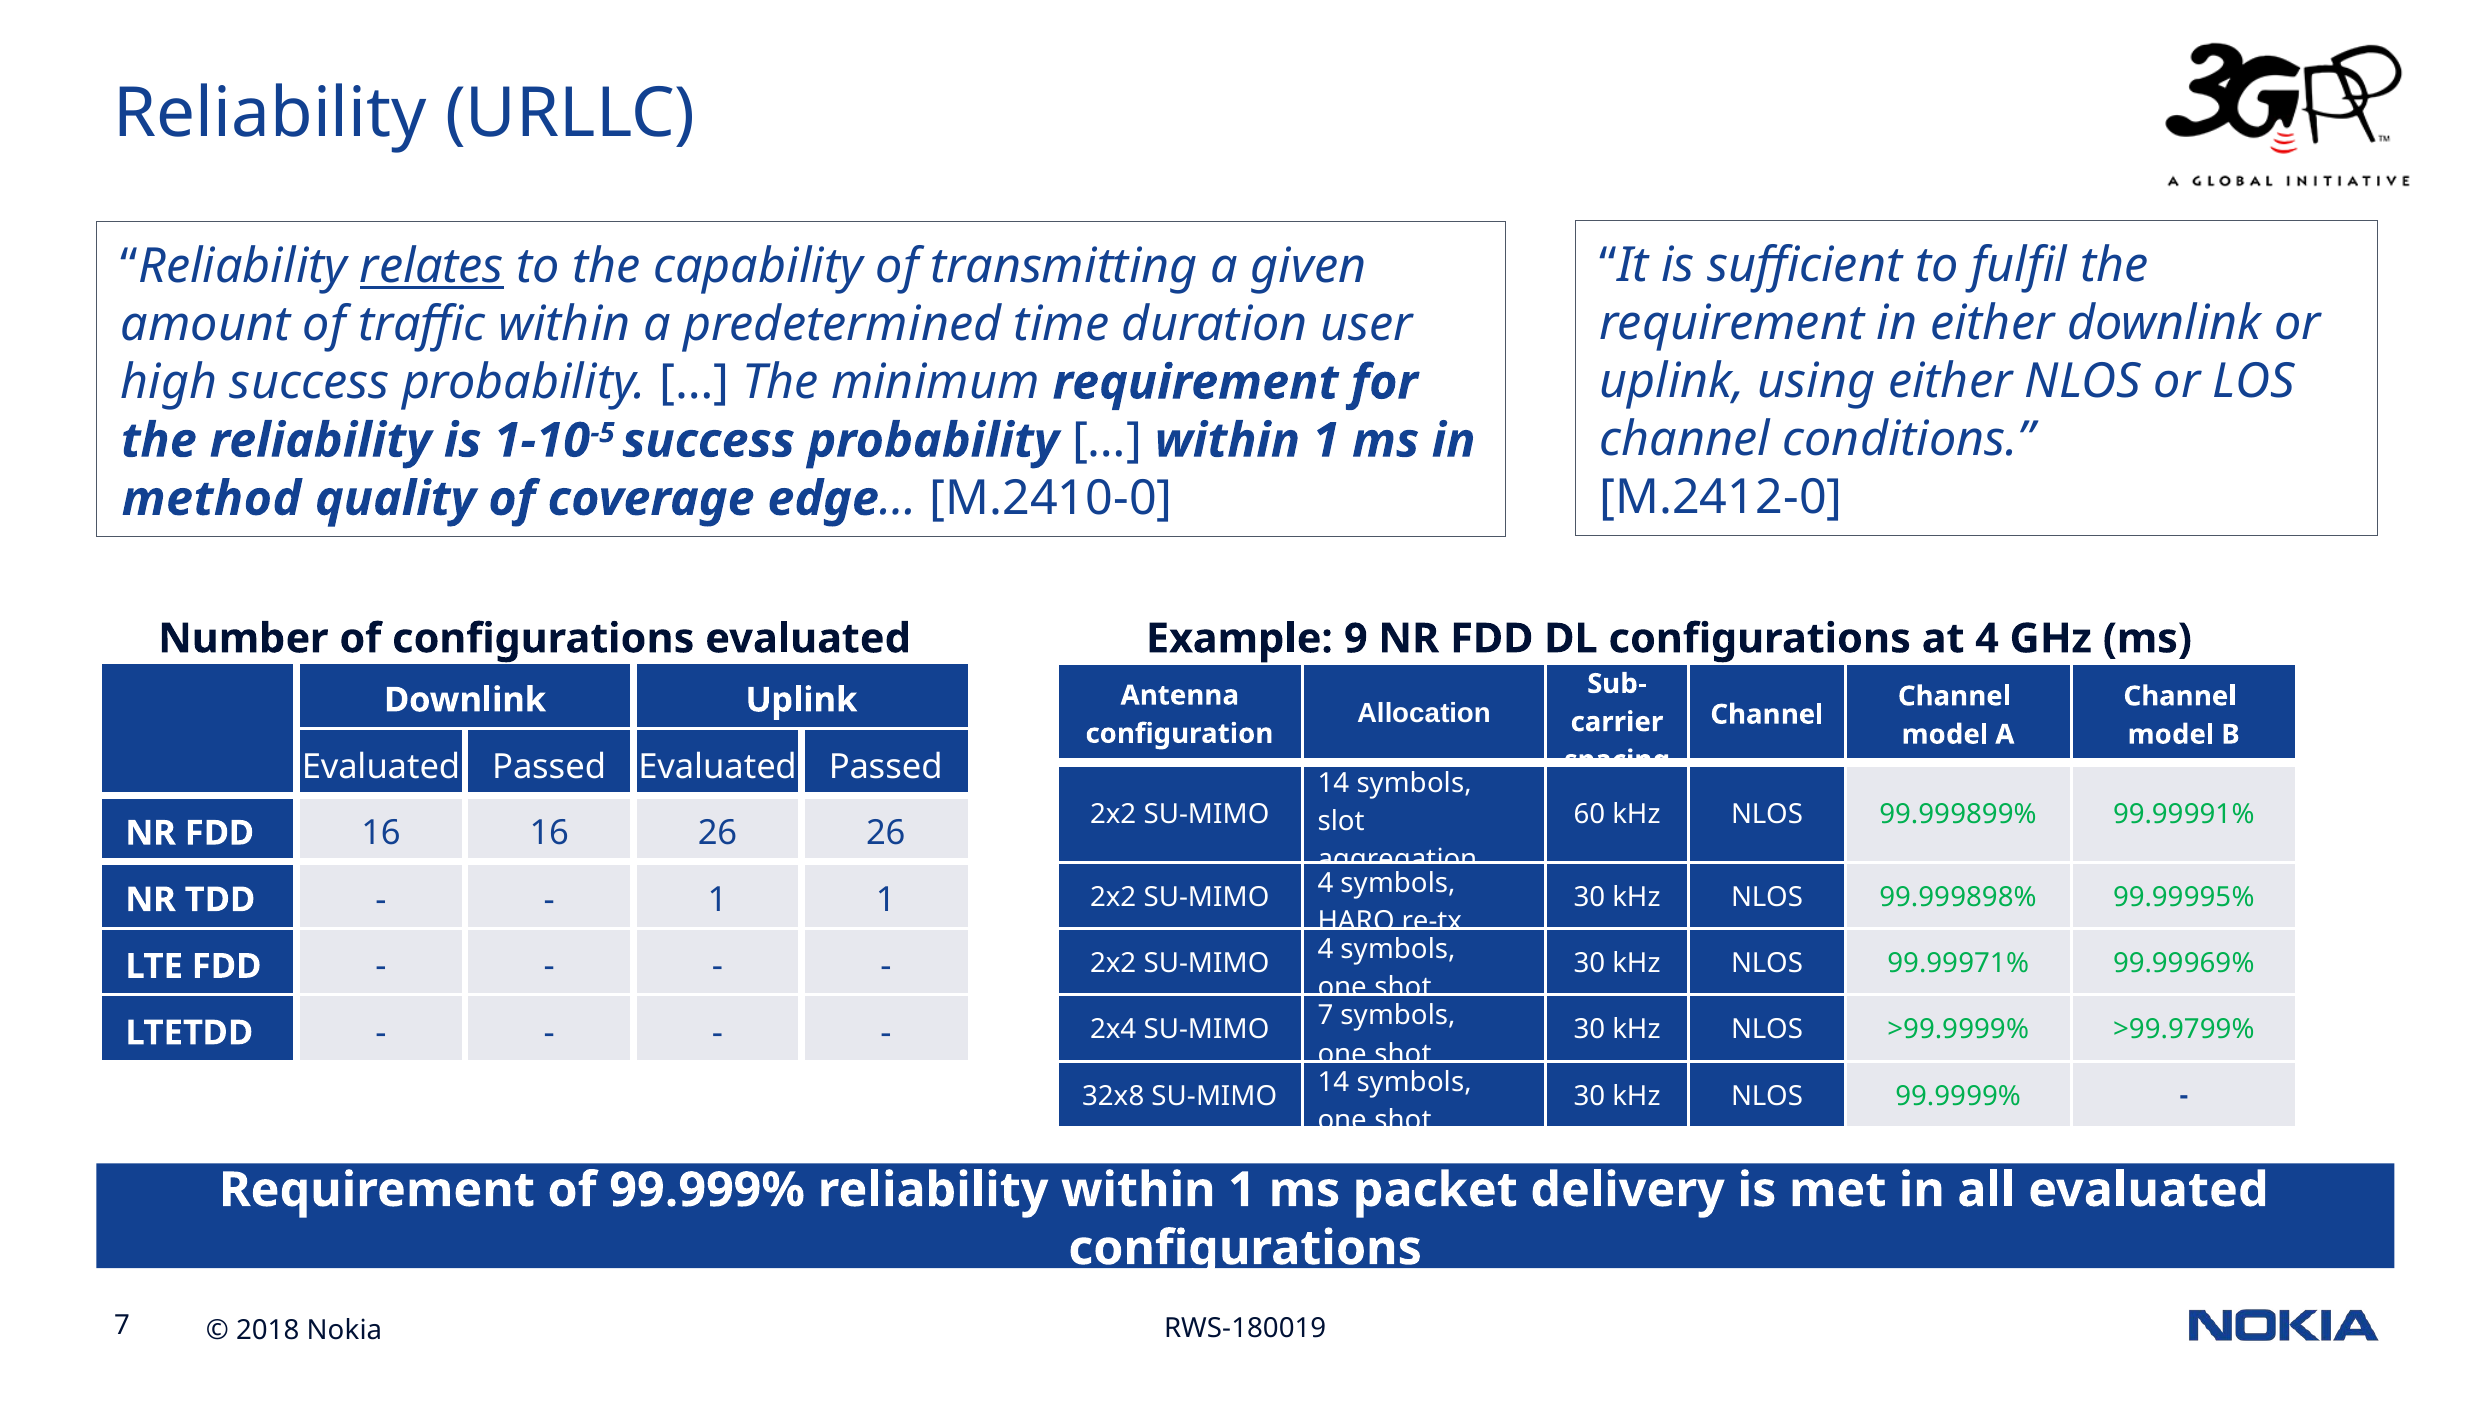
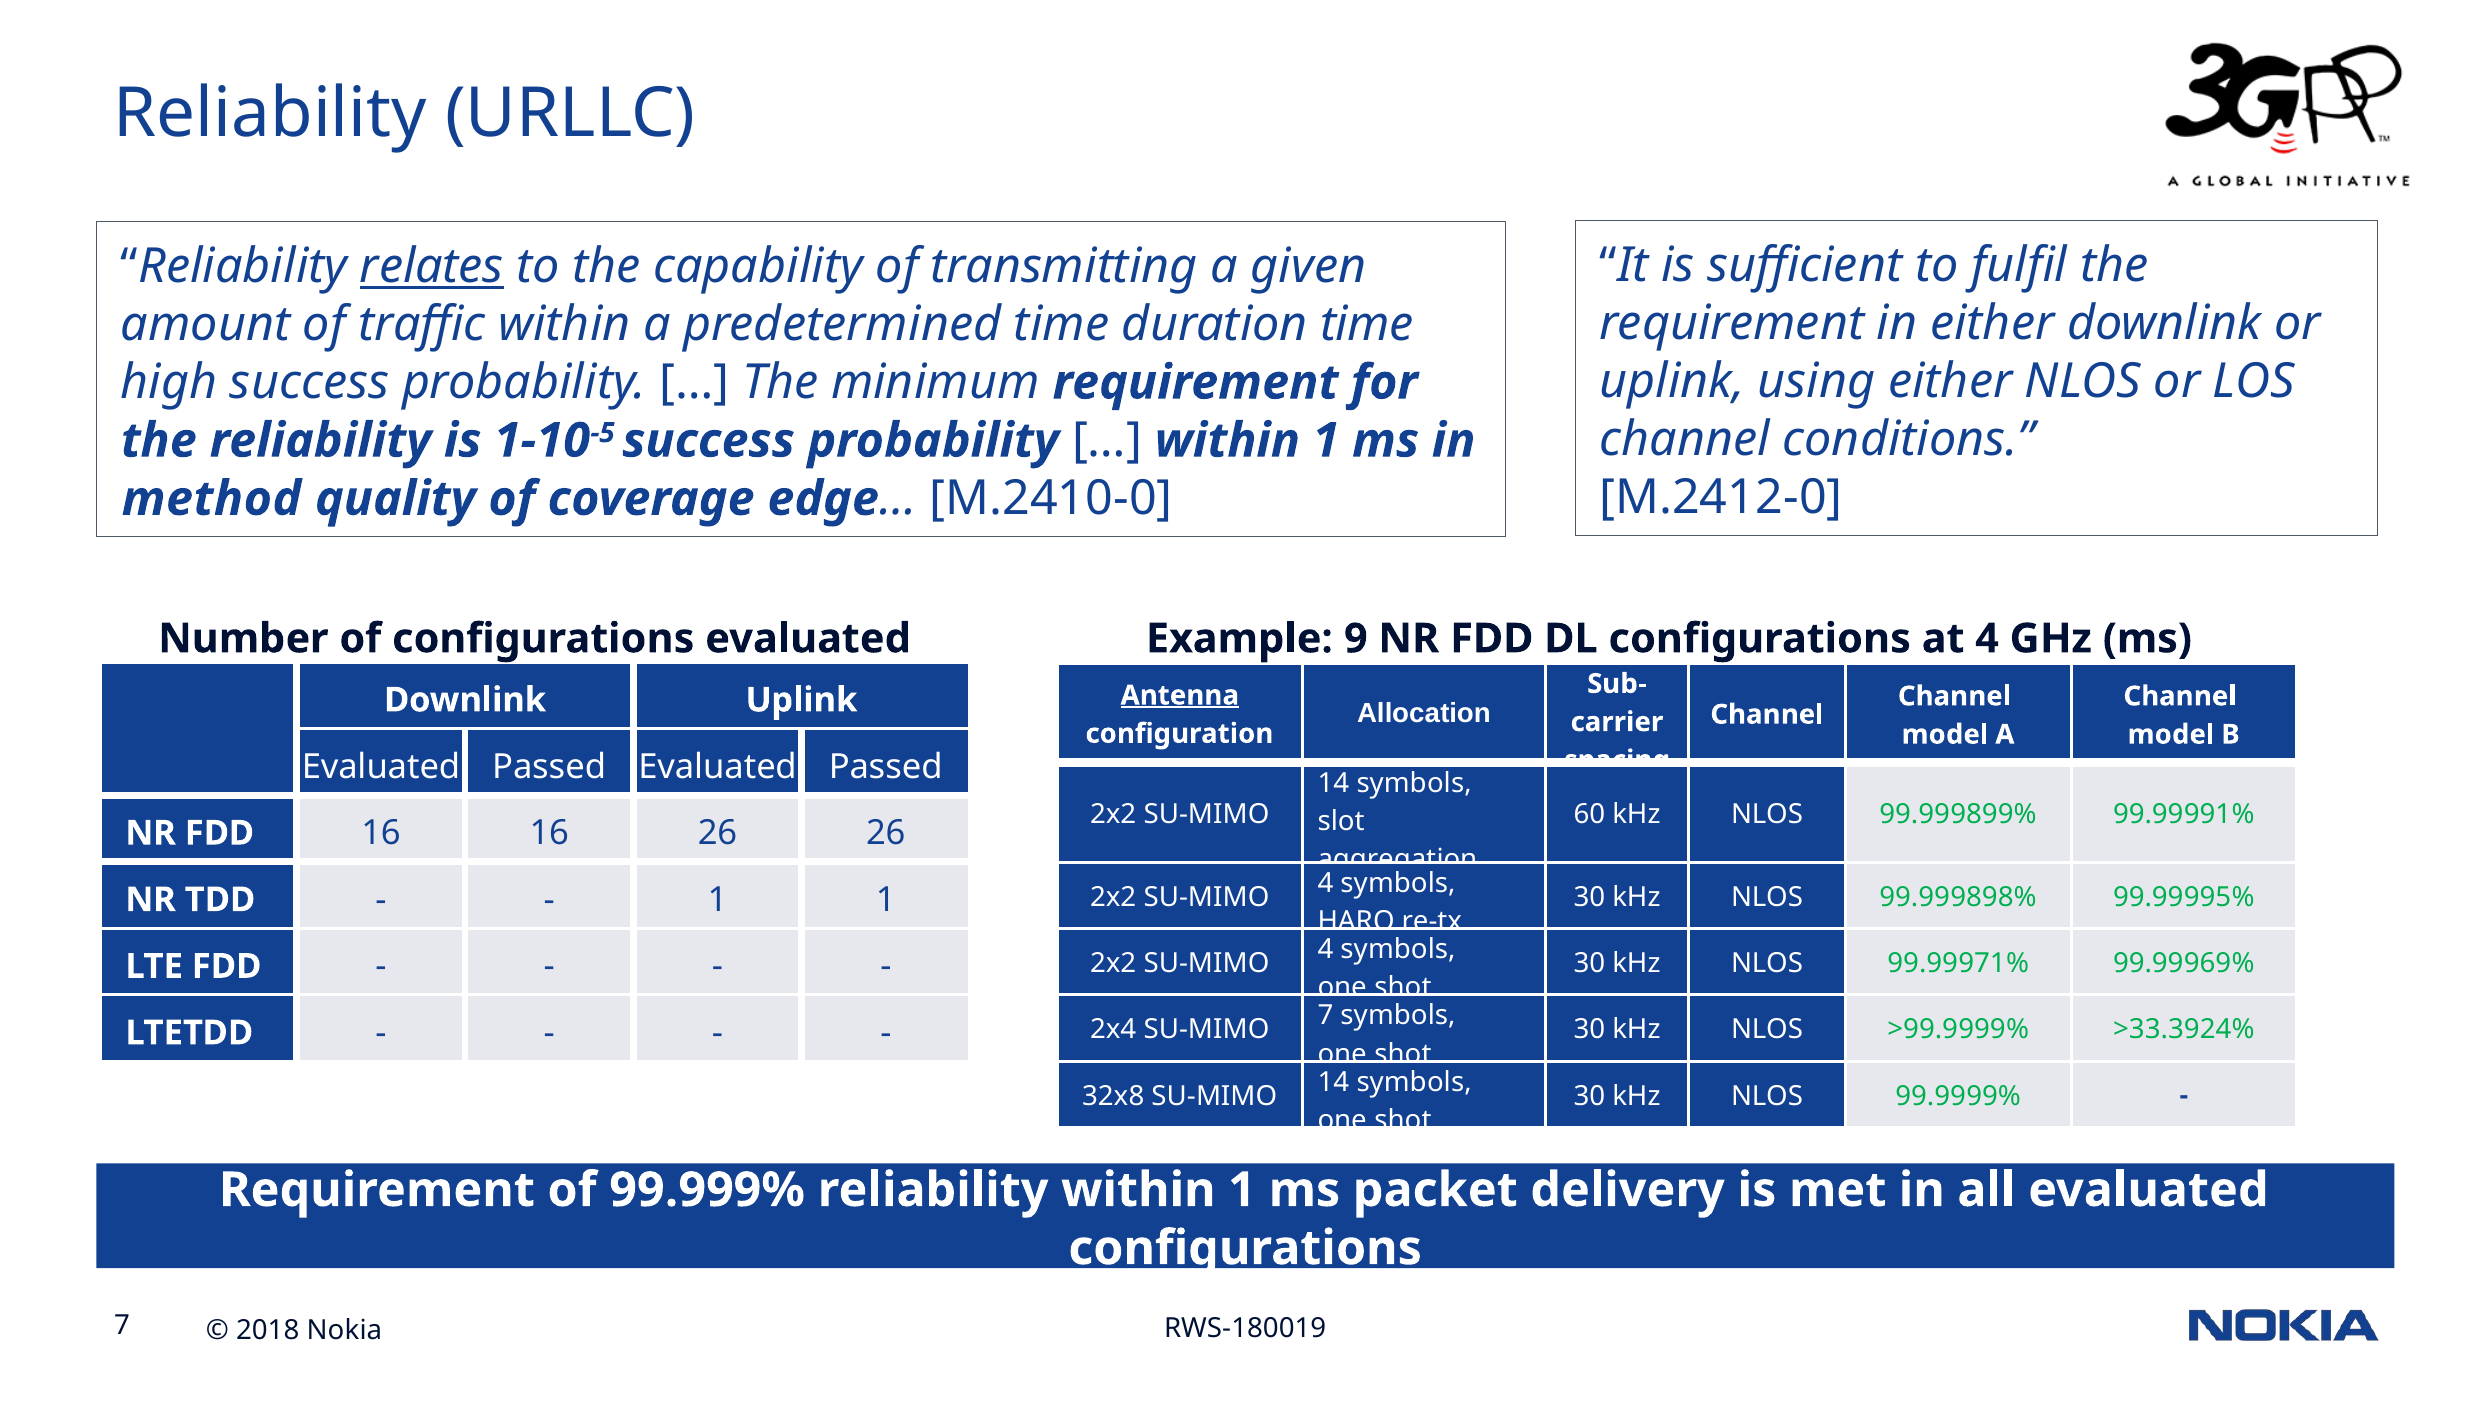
duration user: user -> time
Antenna underline: none -> present
>99.9799%: >99.9799% -> >33.3924%
